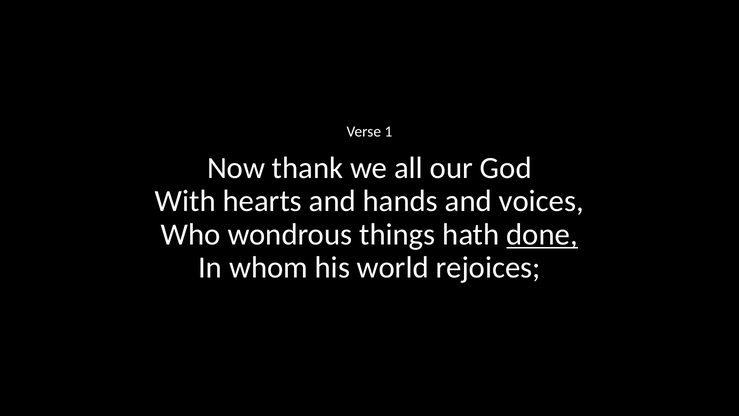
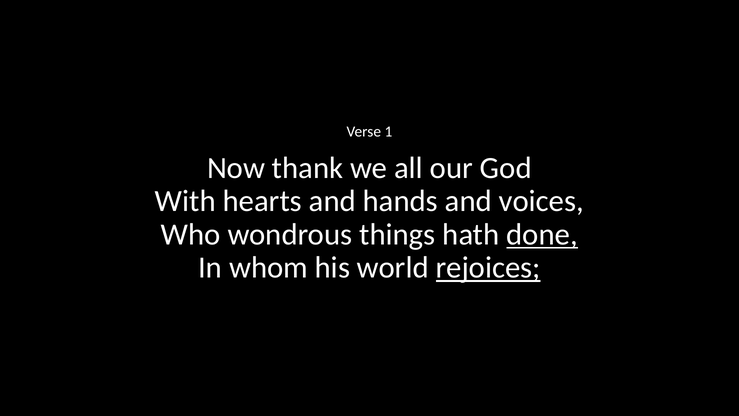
rejoices underline: none -> present
